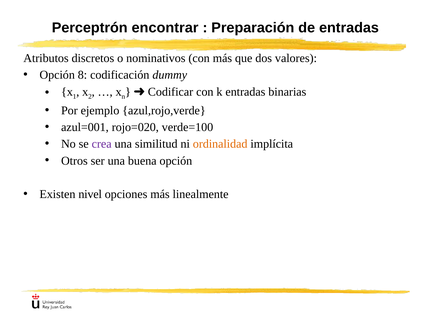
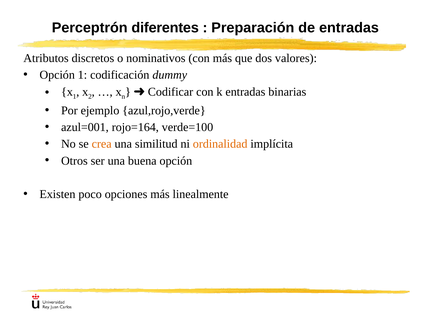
encontrar: encontrar -> diferentes
Opción 8: 8 -> 1
rojo=020: rojo=020 -> rojo=164
crea colour: purple -> orange
nivel: nivel -> poco
